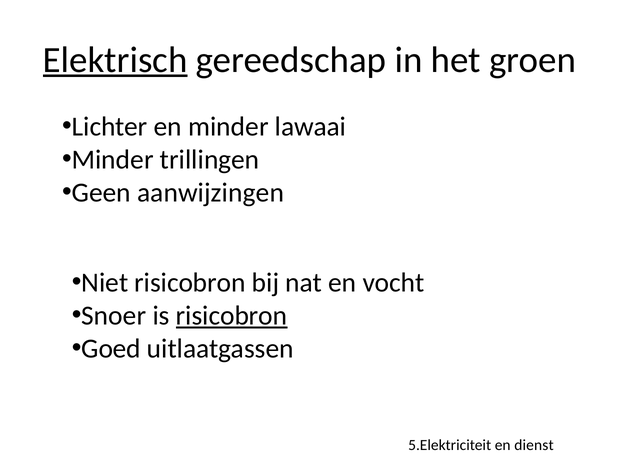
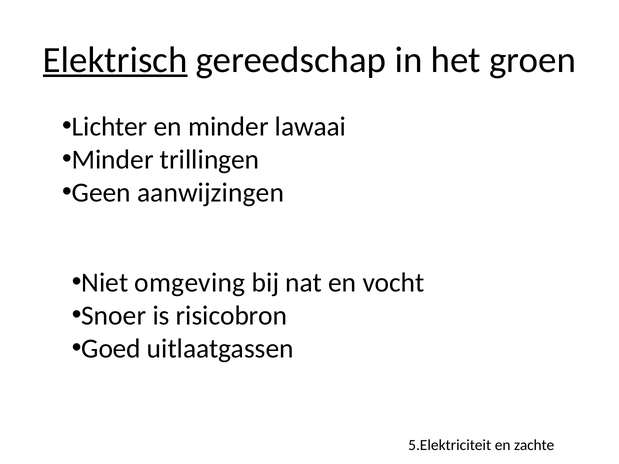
Niet risicobron: risicobron -> omgeving
risicobron at (232, 316) underline: present -> none
dienst: dienst -> zachte
